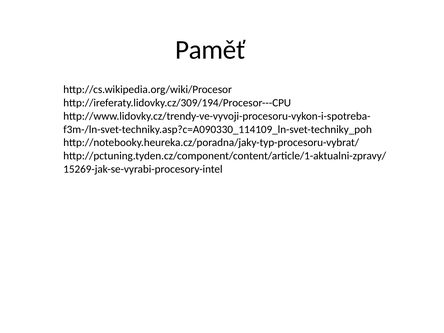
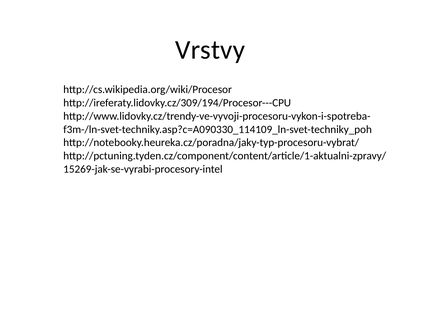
Paměť: Paměť -> Vrstvy
